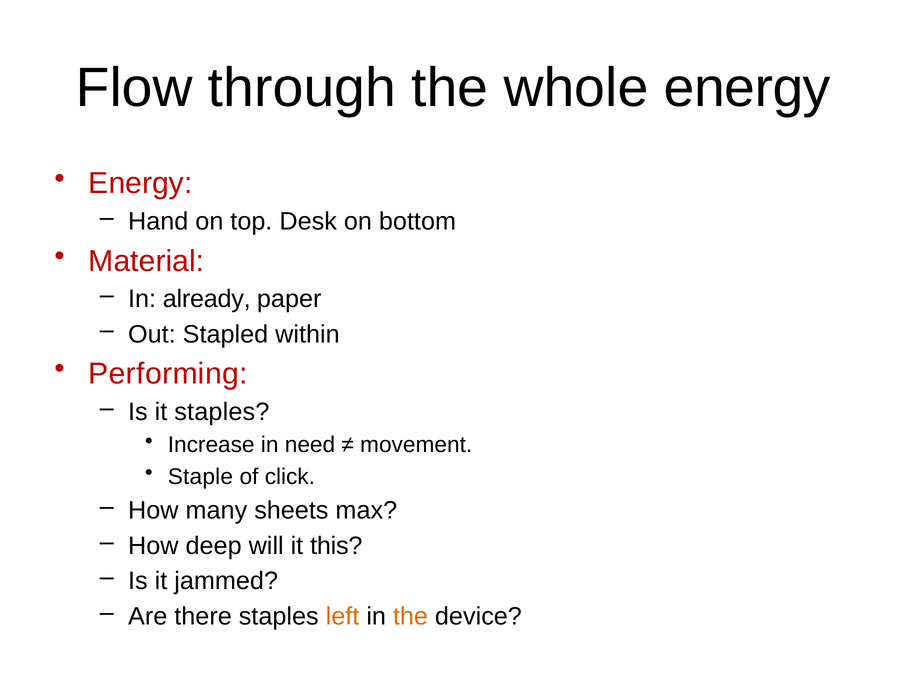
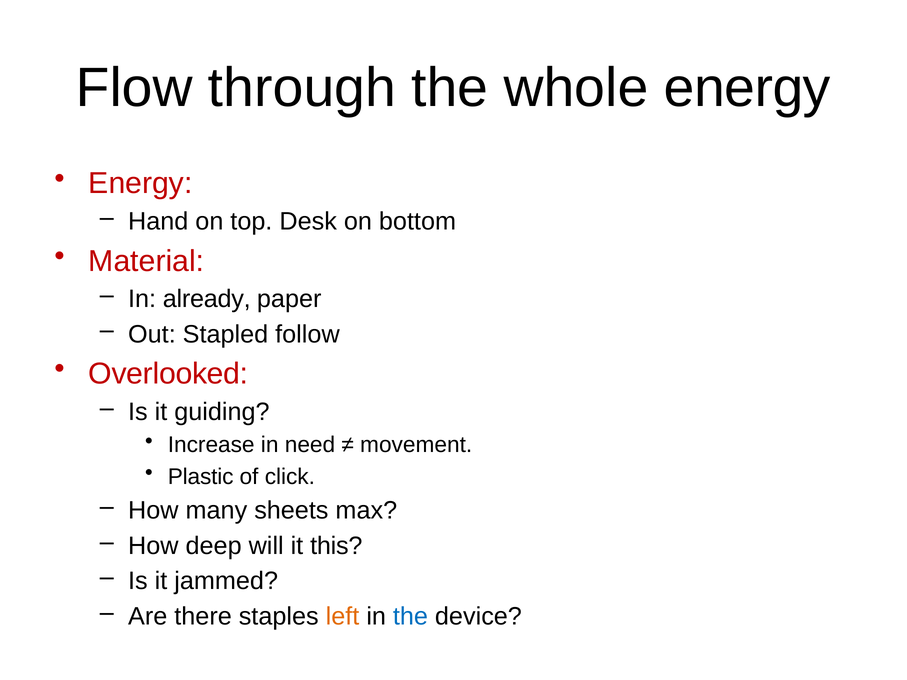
within: within -> follow
Performing: Performing -> Overlooked
it staples: staples -> guiding
Staple: Staple -> Plastic
the at (410, 617) colour: orange -> blue
